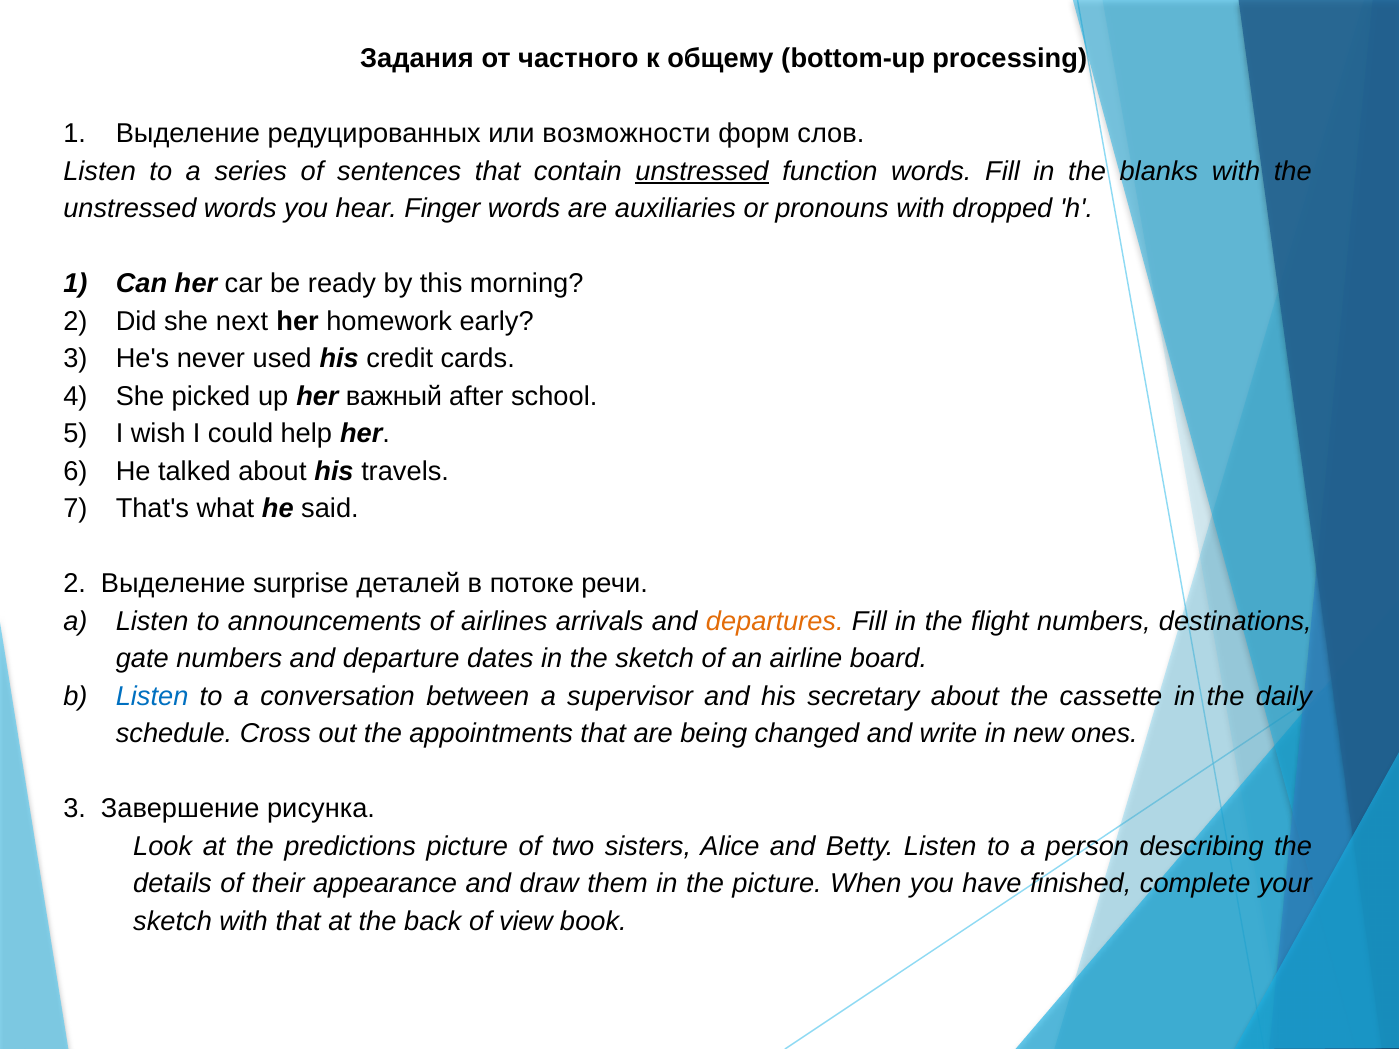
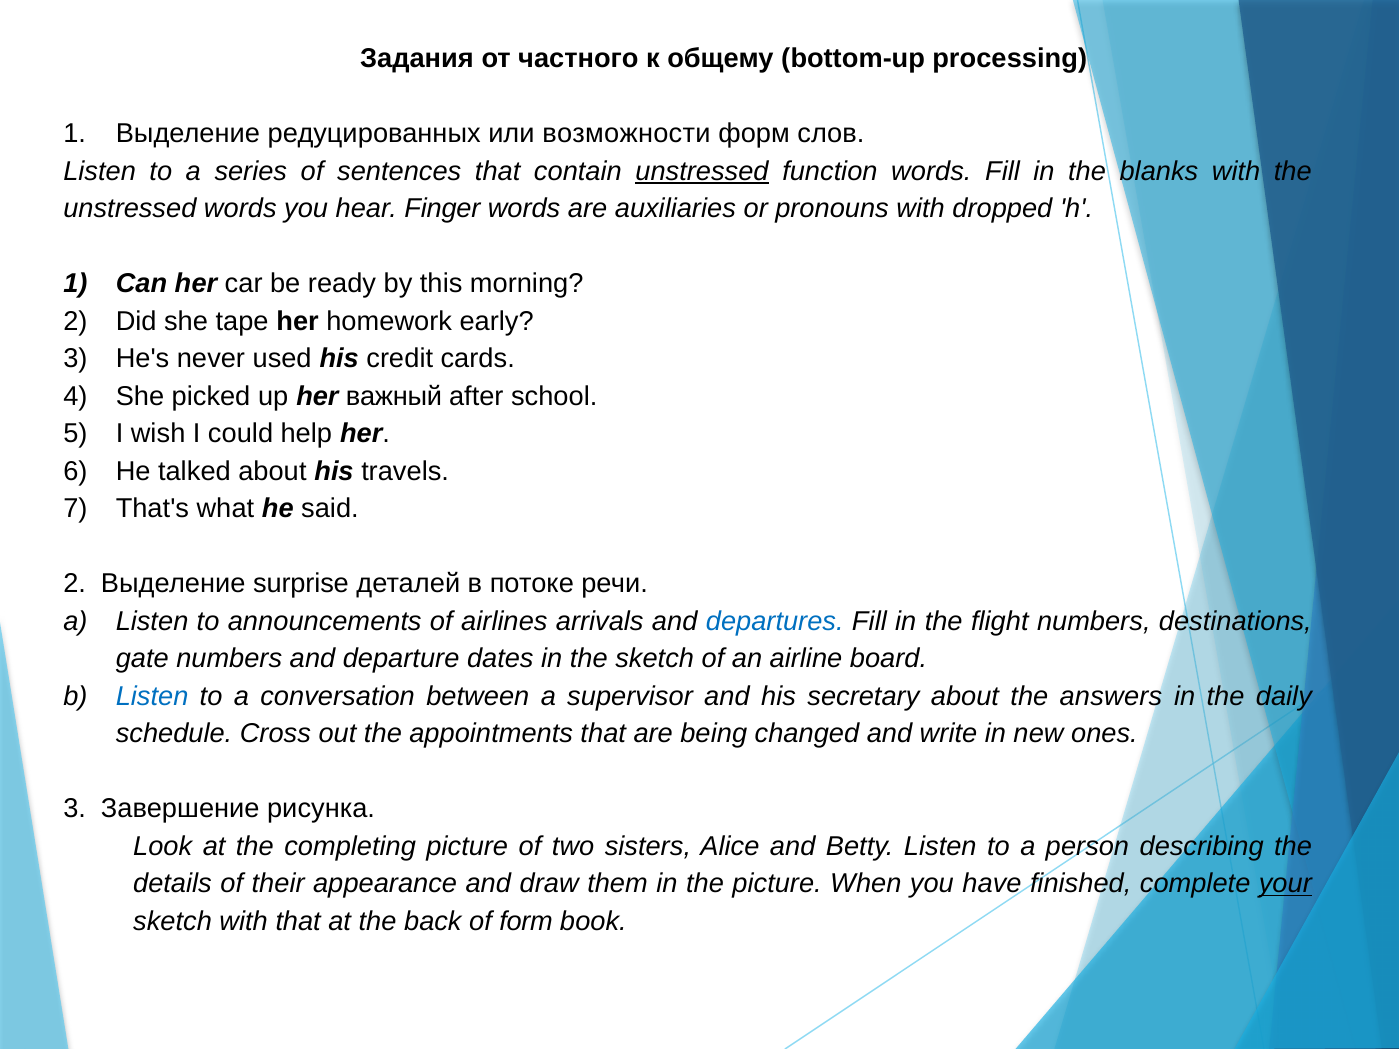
next: next -> tape
departures colour: orange -> blue
cassette: cassette -> answers
predictions: predictions -> completing
your underline: none -> present
view: view -> form
